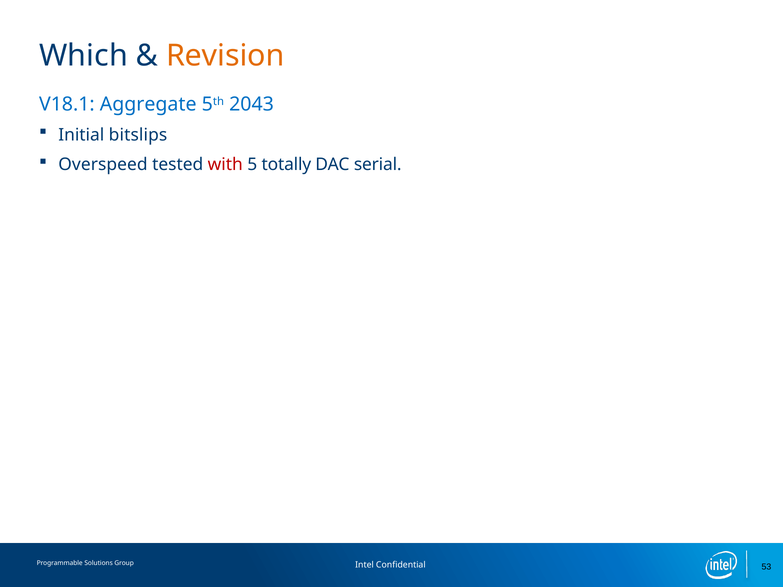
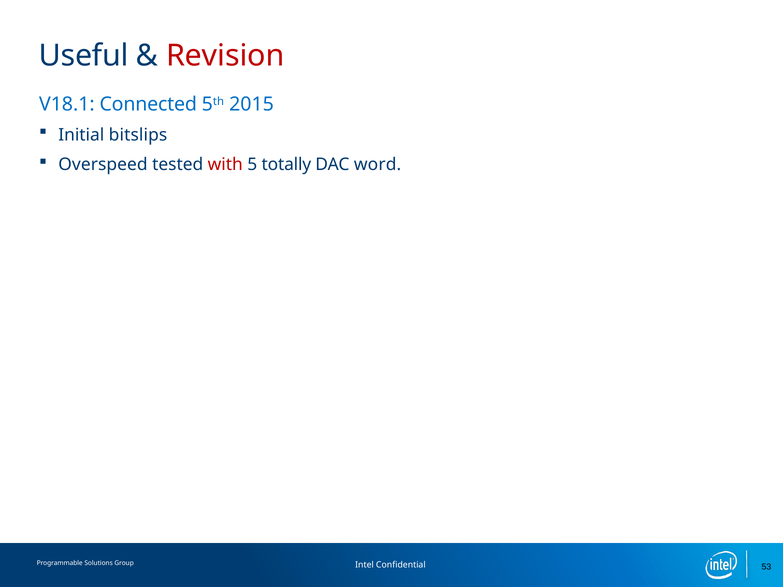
Which: Which -> Useful
Revision colour: orange -> red
Aggregate: Aggregate -> Connected
2043: 2043 -> 2015
serial: serial -> word
